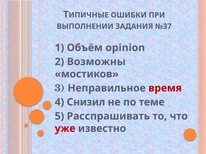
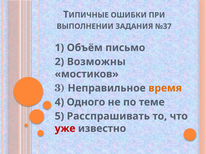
opinion: opinion -> письмо
время colour: red -> orange
Снизил: Снизил -> Одного
